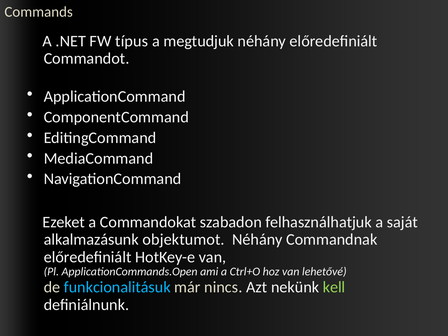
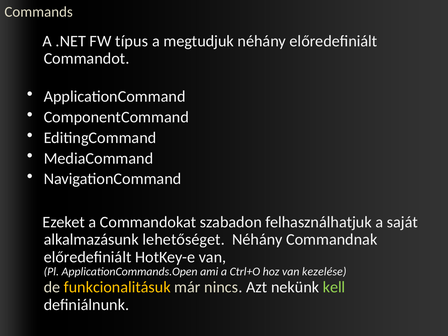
objektumot: objektumot -> lehetőséget
lehetővé: lehetővé -> kezelése
funkcionalitásuk colour: light blue -> yellow
